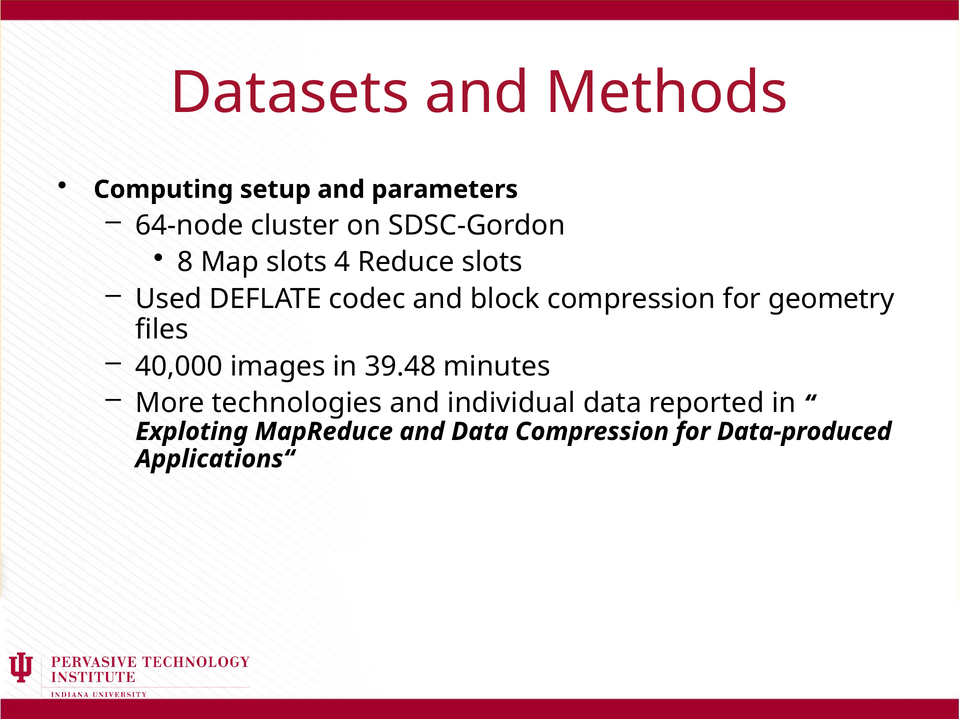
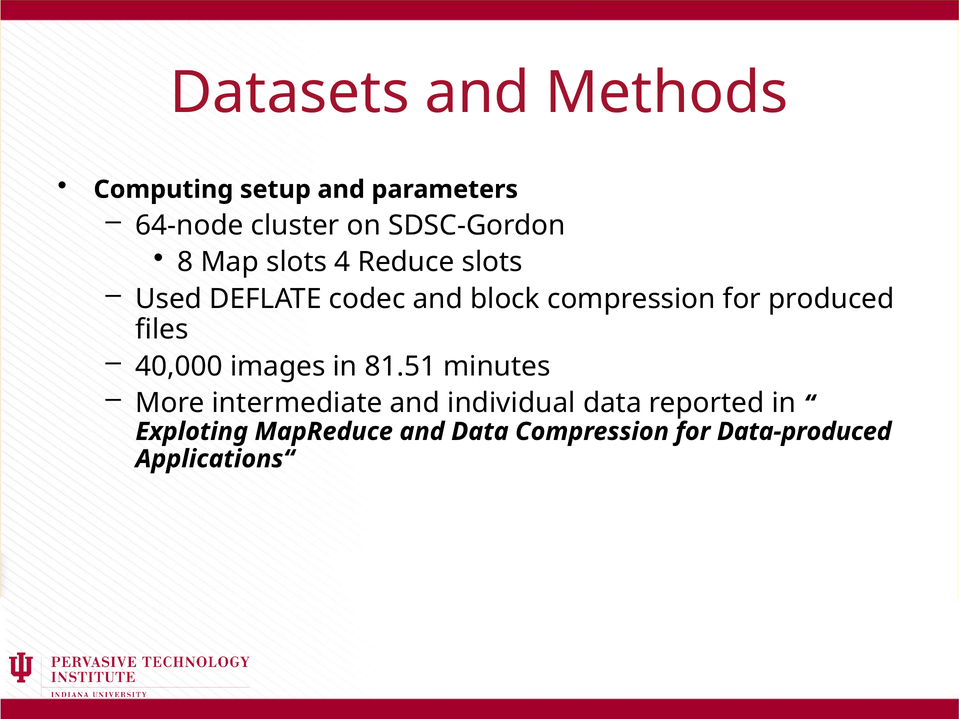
geometry: geometry -> produced
39.48: 39.48 -> 81.51
technologies: technologies -> intermediate
